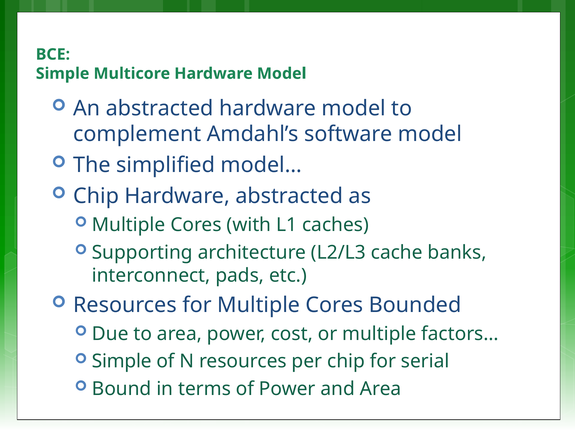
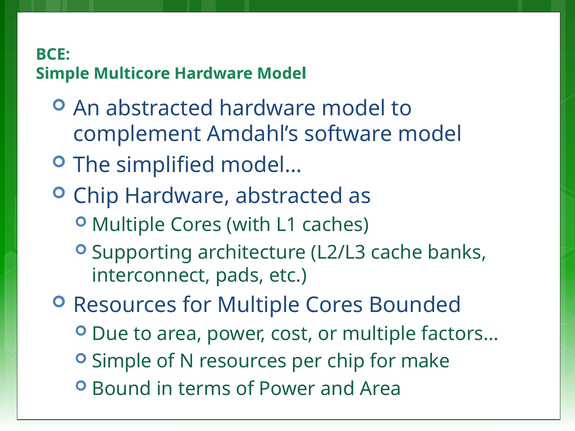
serial: serial -> make
